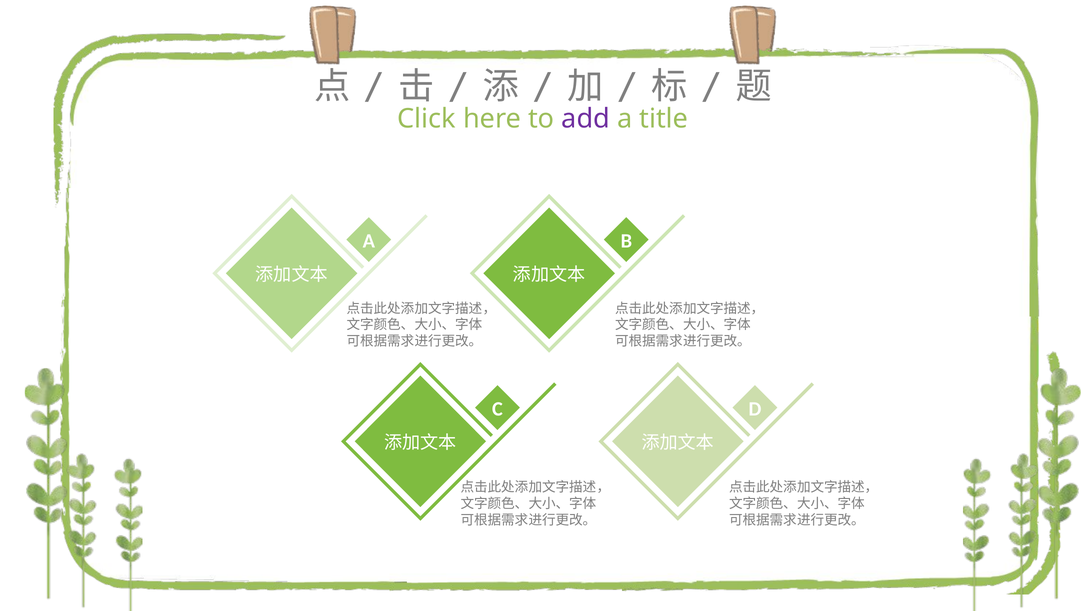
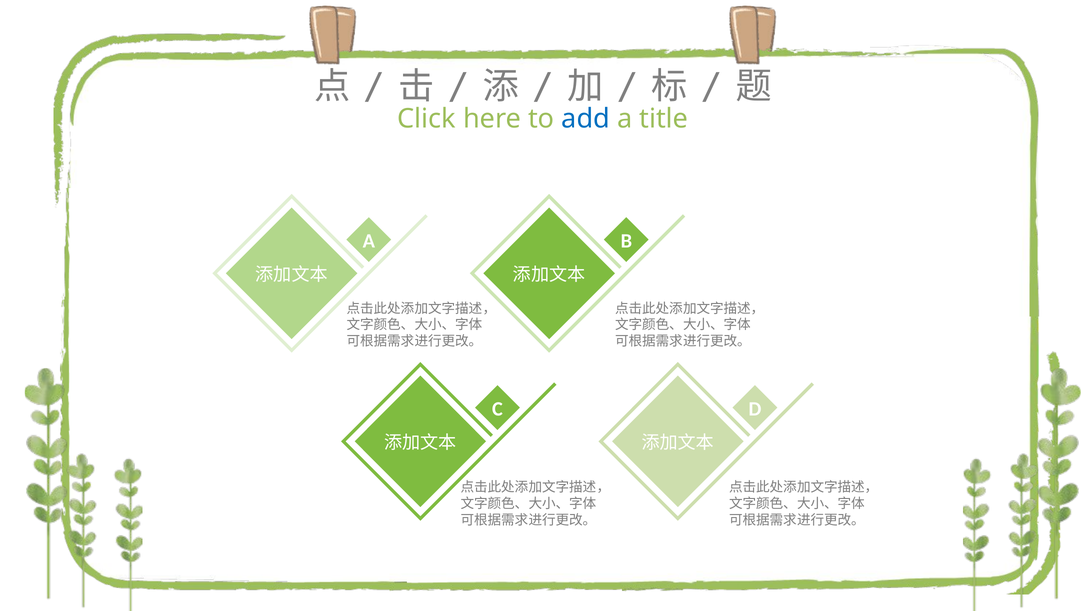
add colour: purple -> blue
